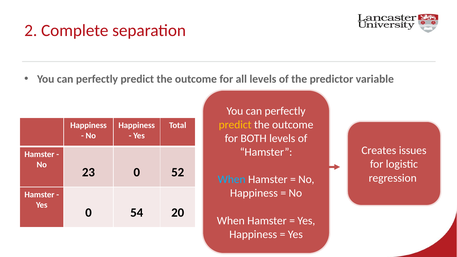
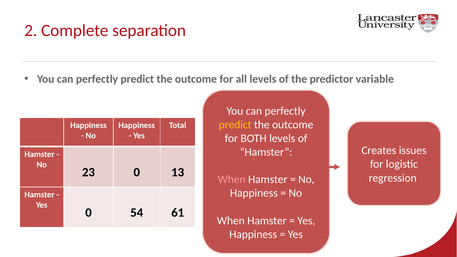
52: 52 -> 13
When at (232, 179) colour: light blue -> pink
20: 20 -> 61
